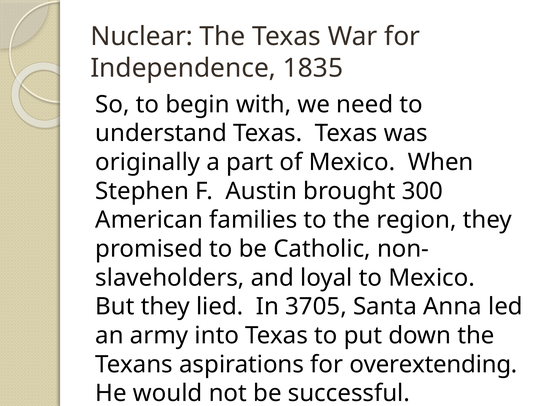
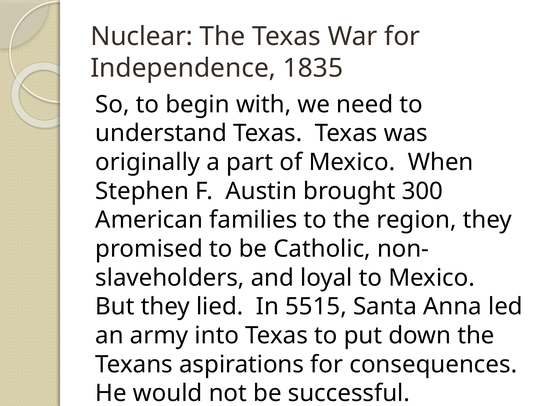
3705: 3705 -> 5515
overextending: overextending -> consequences
